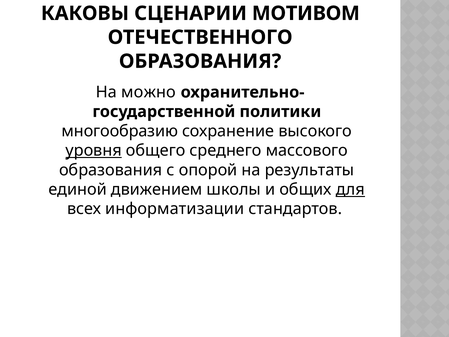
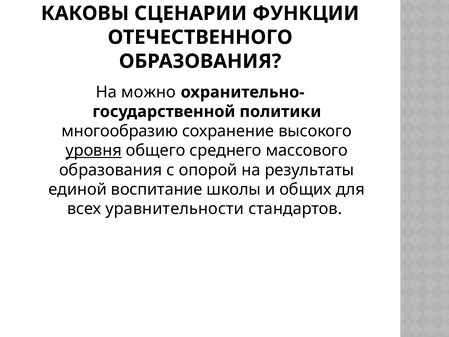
МОТИВОМ: МОТИВОМ -> ФУНКЦИИ
движением: движением -> воспитание
для underline: present -> none
информатизации: информатизации -> уравнительности
